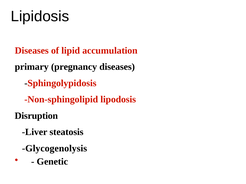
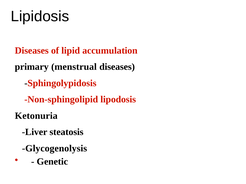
pregnancy: pregnancy -> menstrual
Disruption: Disruption -> Ketonuria
